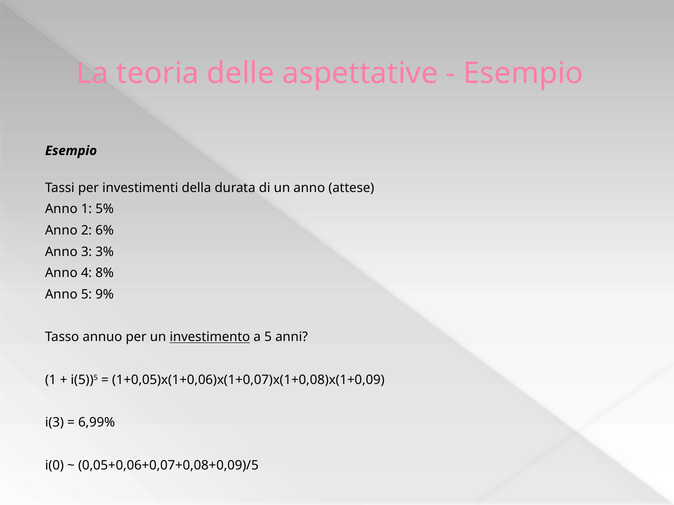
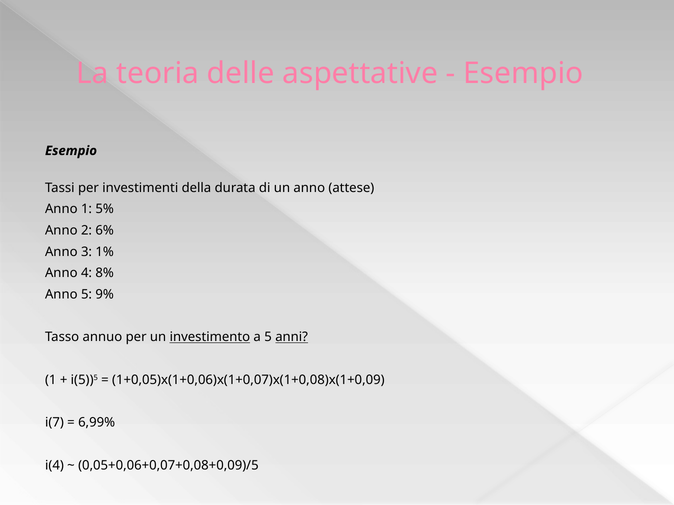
3%: 3% -> 1%
anni underline: none -> present
i(3: i(3 -> i(7
i(0: i(0 -> i(4
